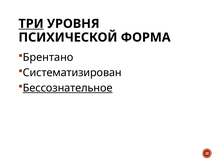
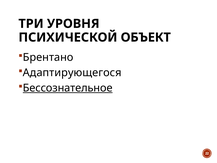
ТРИ underline: present -> none
ФОРМА: ФОРМА -> ОБЪЕКТ
Систематизирован: Систематизирован -> Адаптирующегося
